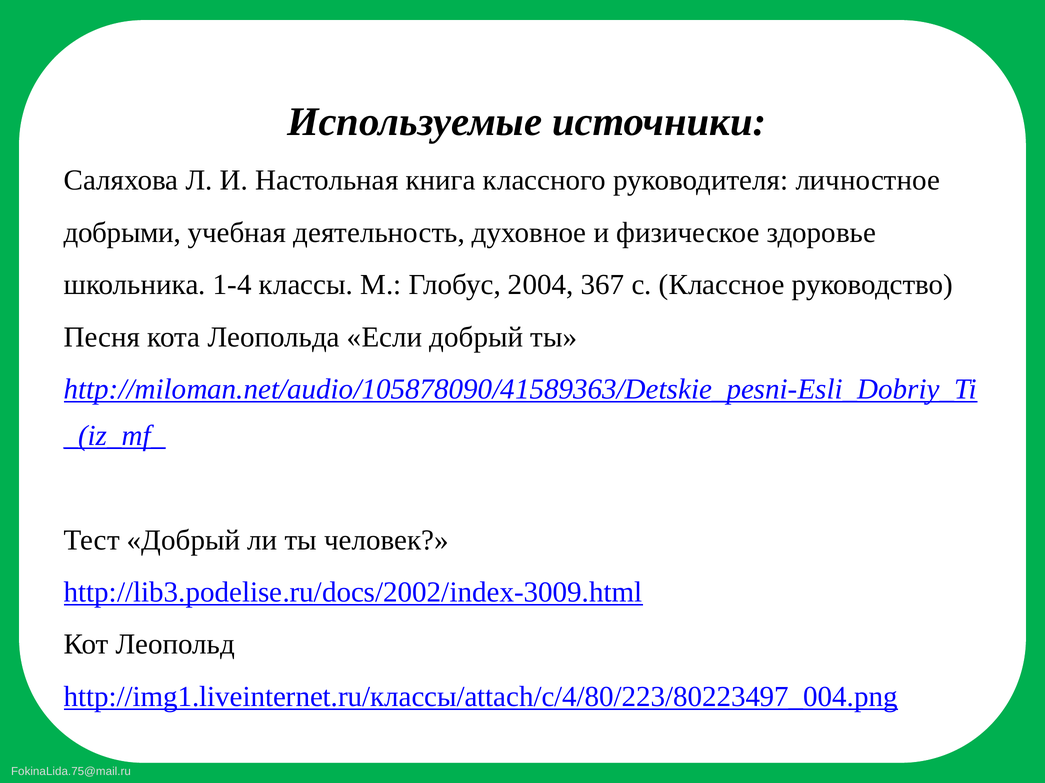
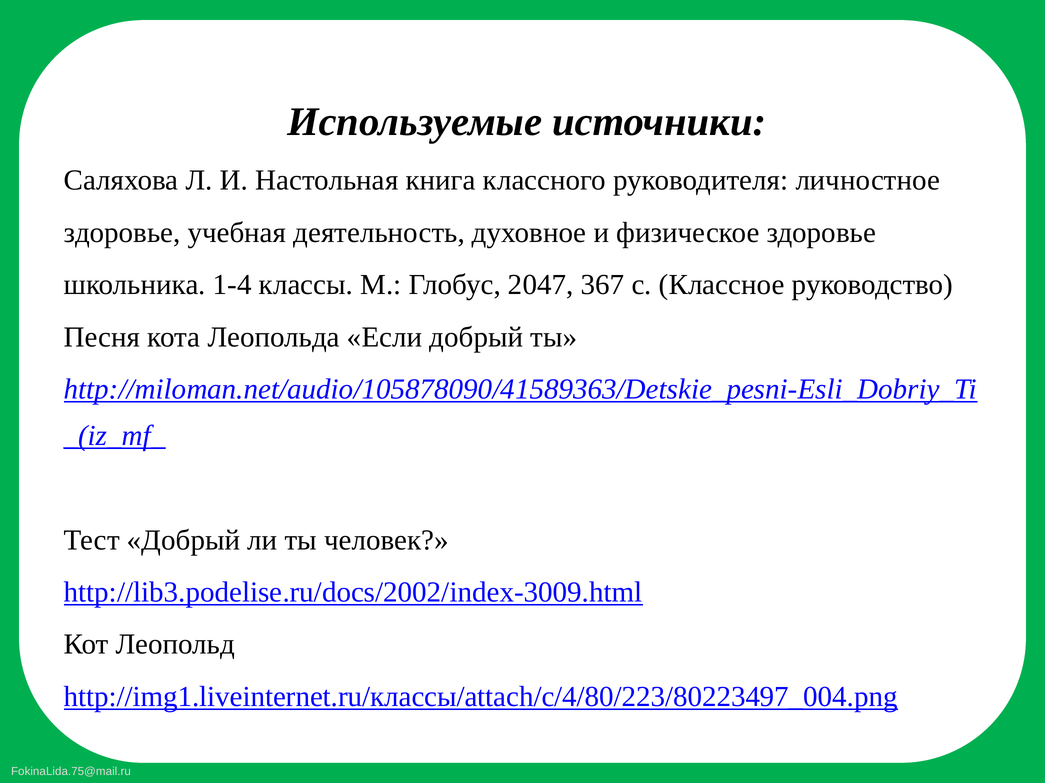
добрыми at (122, 233): добрыми -> здоровье
2004: 2004 -> 2047
